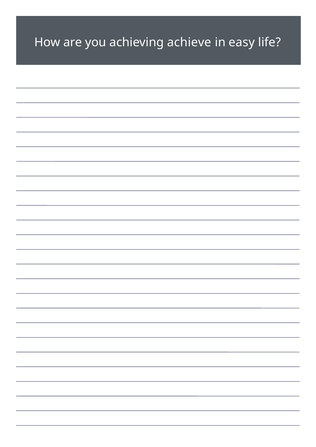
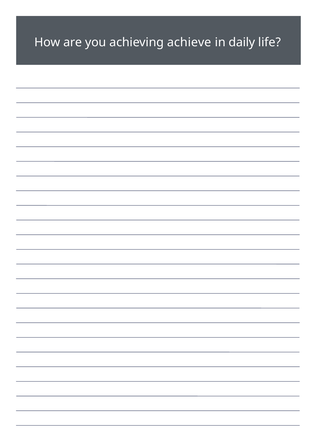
easy: easy -> daily
